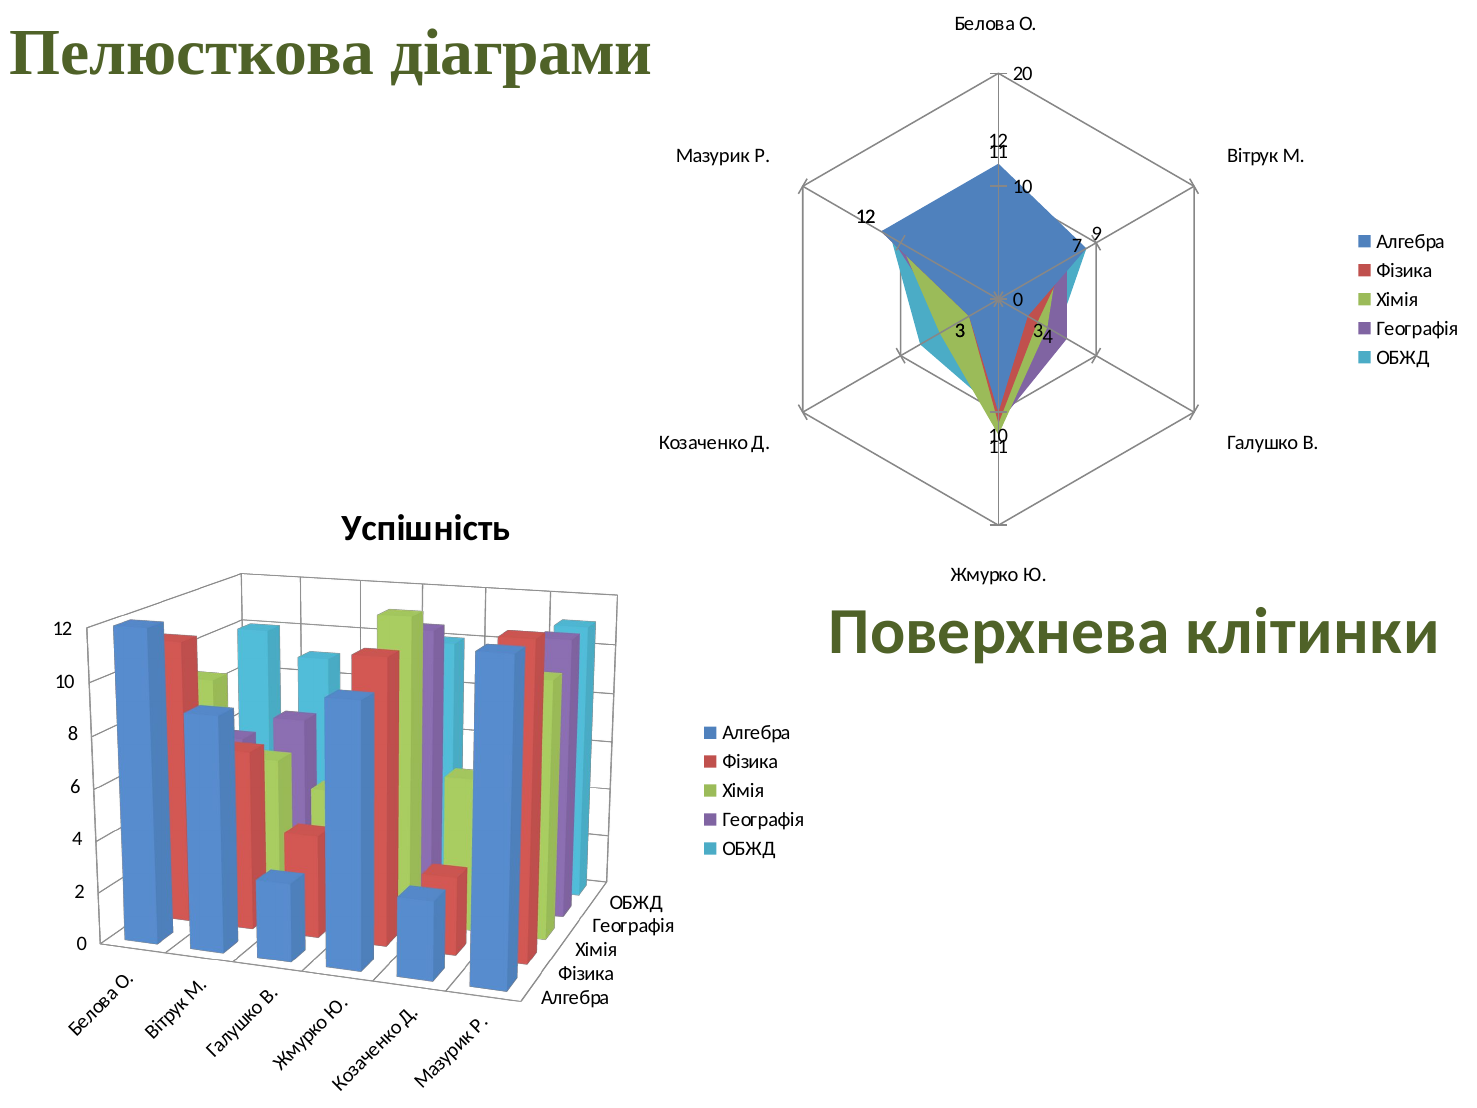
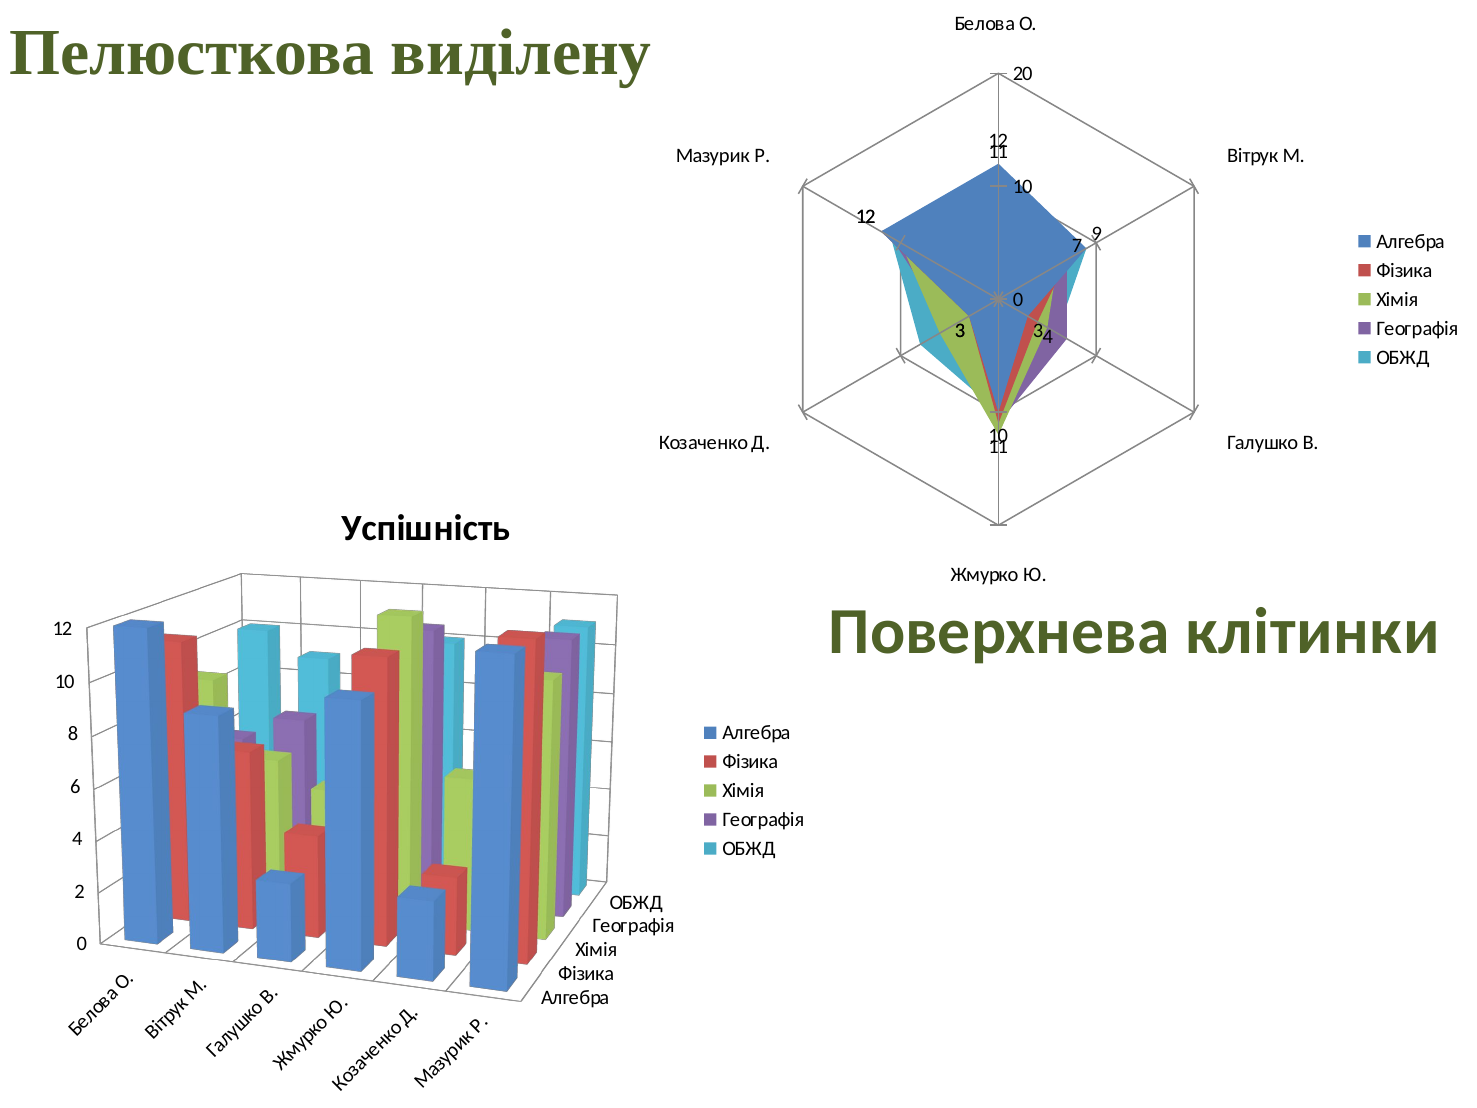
діаграми: діаграми -> виділену
